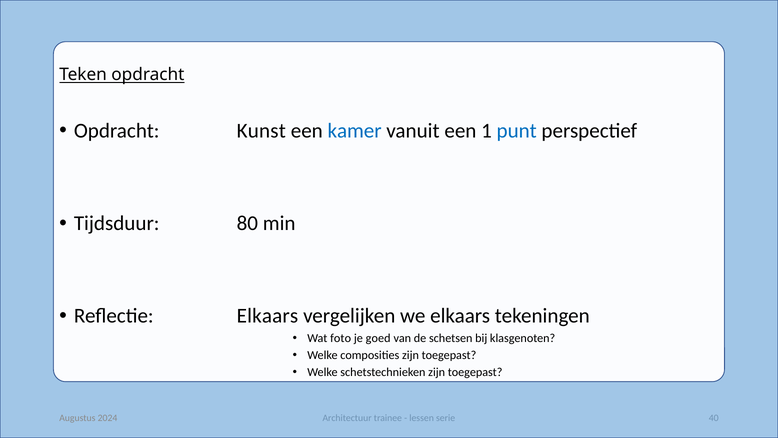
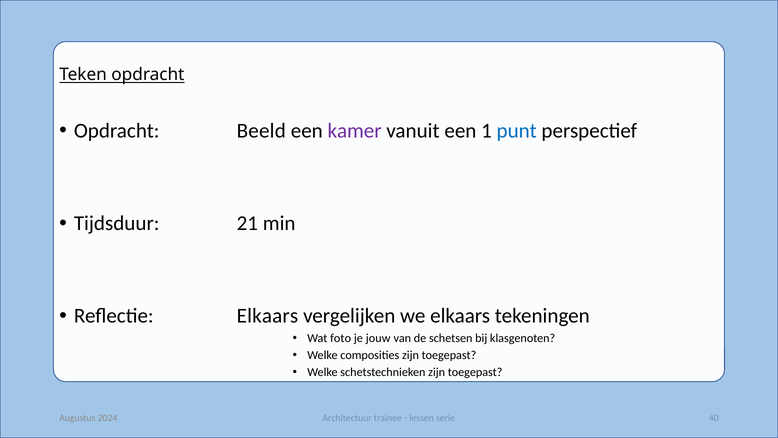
Kunst: Kunst -> Beeld
kamer colour: blue -> purple
80: 80 -> 21
goed: goed -> jouw
